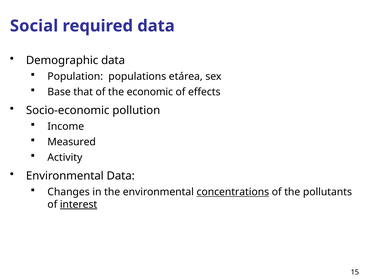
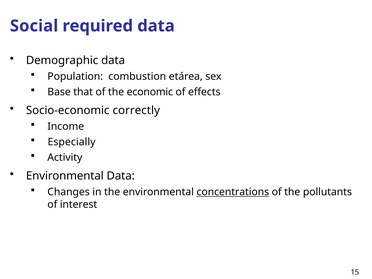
populations: populations -> combustion
pollution: pollution -> correctly
Measured: Measured -> Especially
interest underline: present -> none
